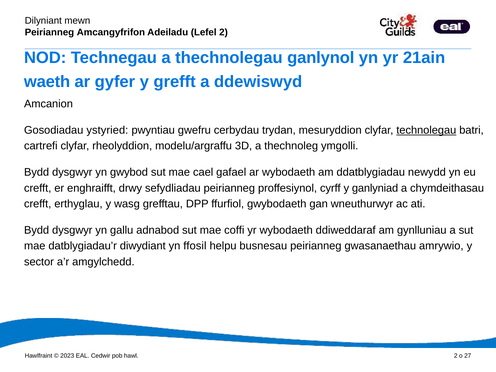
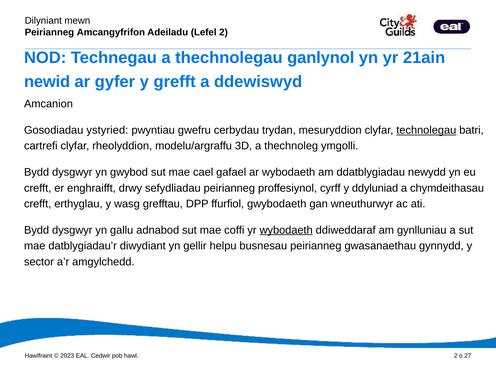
waeth: waeth -> newid
ganlyniad: ganlyniad -> ddyluniad
wybodaeth at (286, 230) underline: none -> present
ffosil: ffosil -> gellir
amrywio: amrywio -> gynnydd
